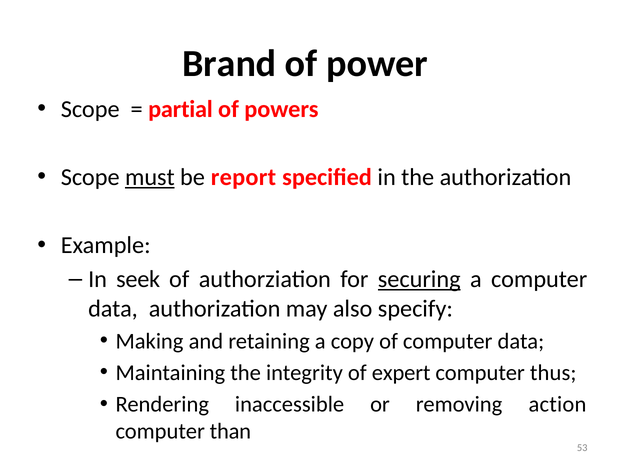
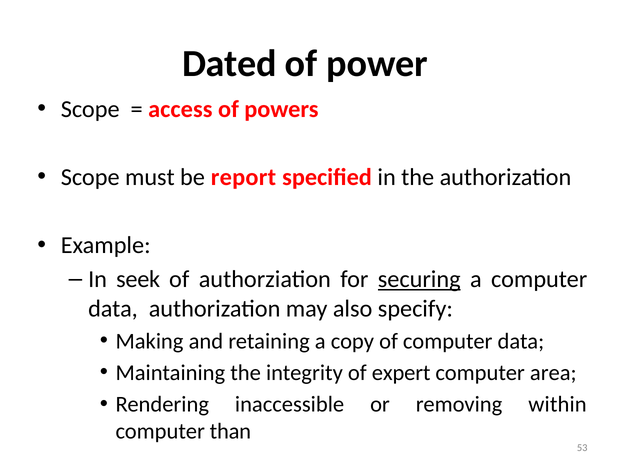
Brand: Brand -> Dated
partial: partial -> access
must underline: present -> none
thus: thus -> area
action: action -> within
